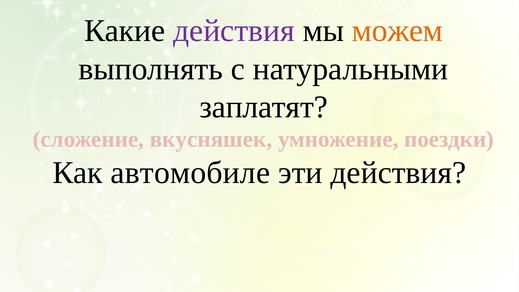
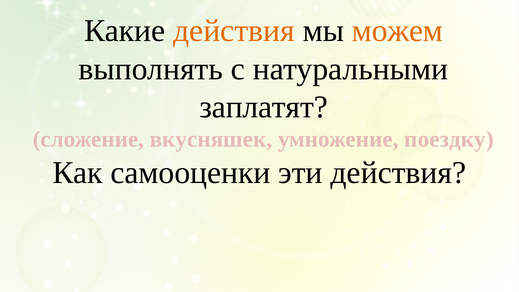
действия at (234, 31) colour: purple -> orange
поездки: поездки -> поездку
автомобиле: автомобиле -> самооценки
